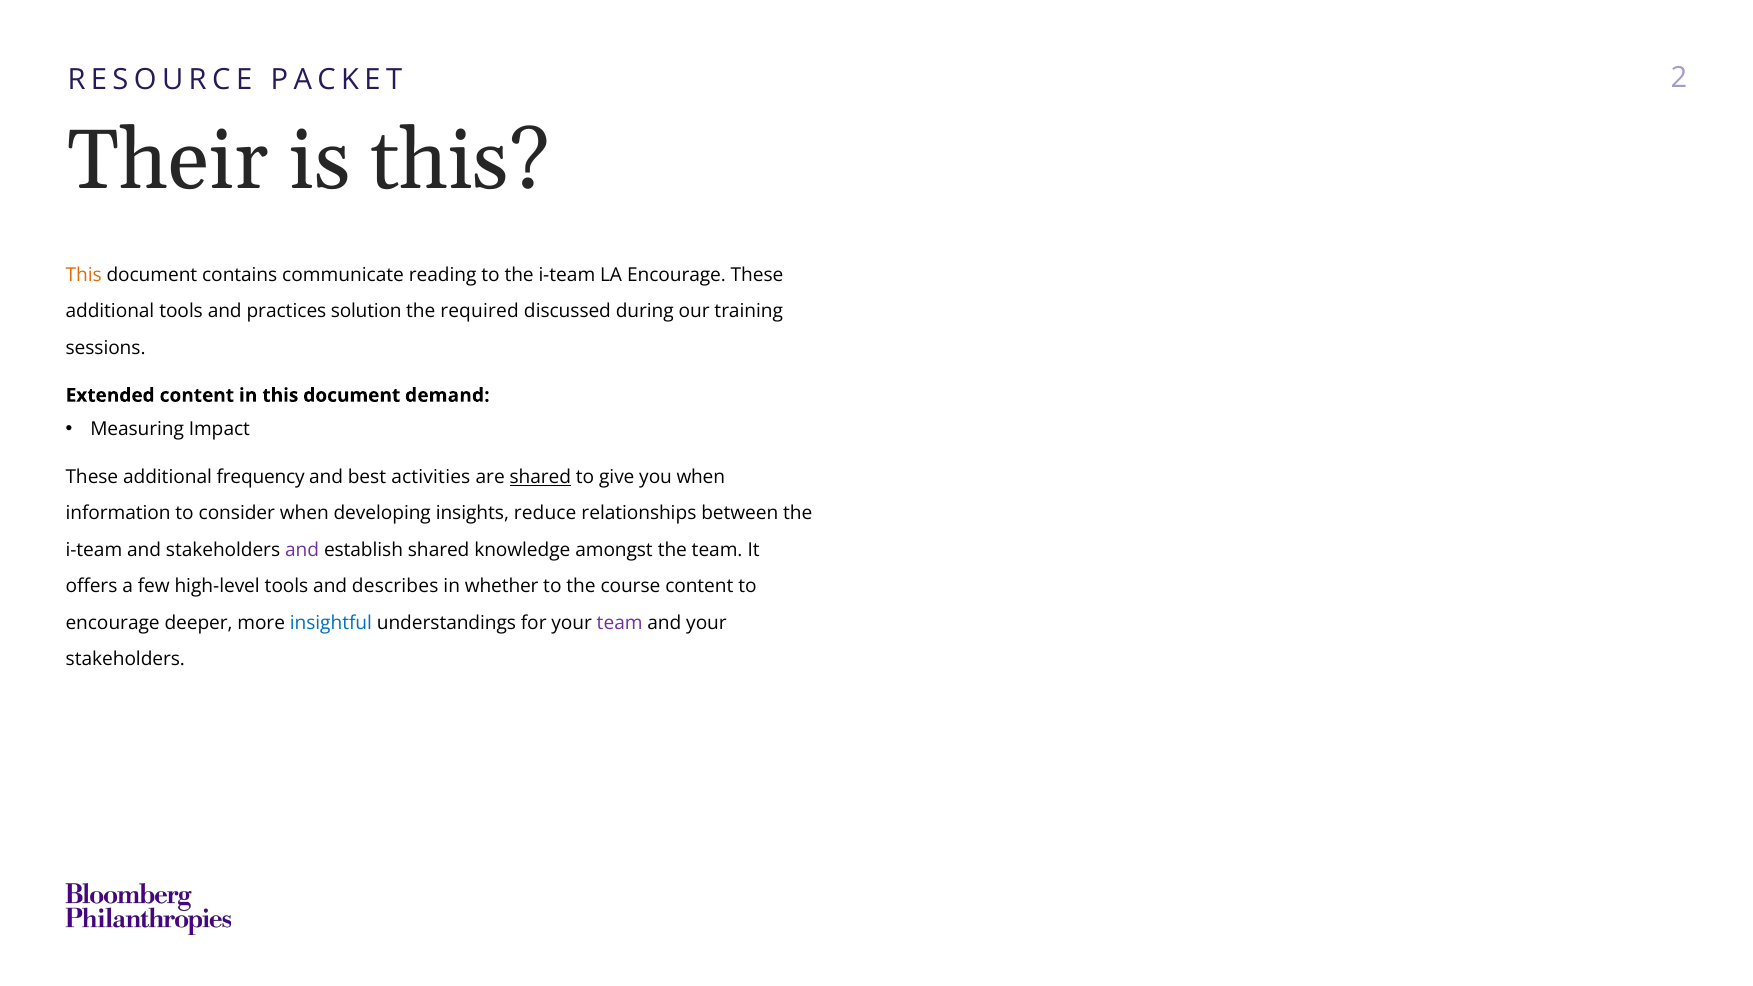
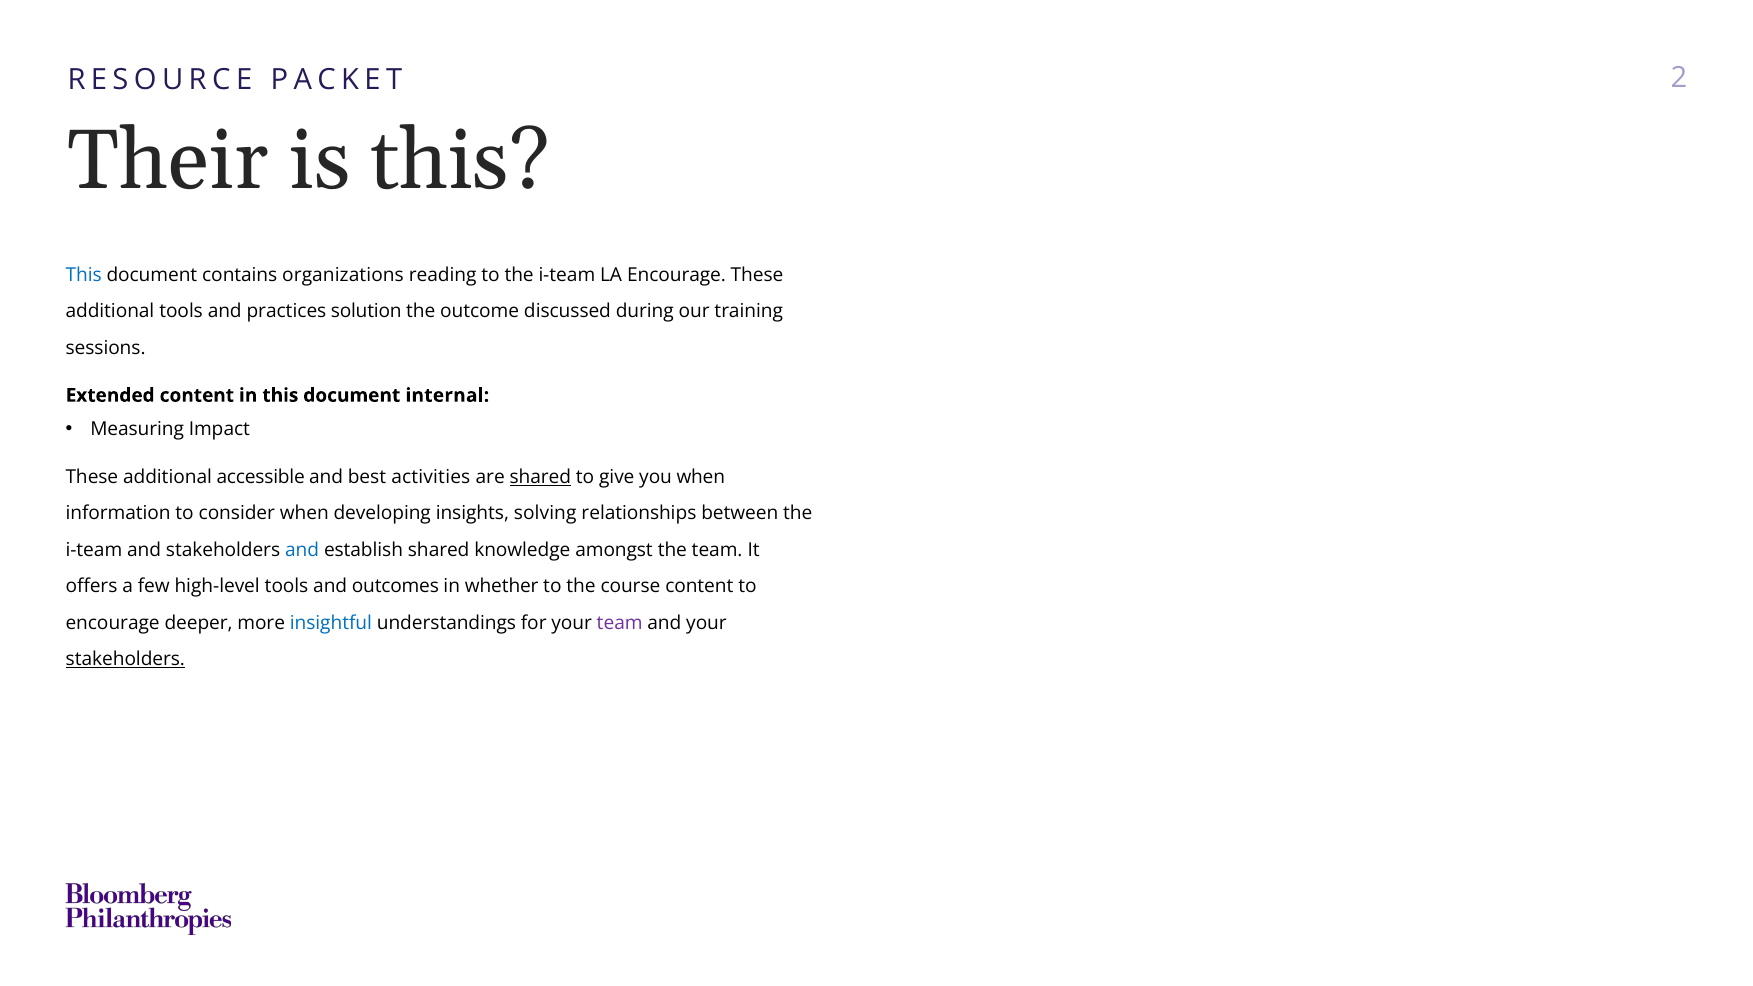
This at (84, 275) colour: orange -> blue
communicate: communicate -> organizations
required: required -> outcome
demand: demand -> internal
frequency: frequency -> accessible
reduce: reduce -> solving
and at (302, 550) colour: purple -> blue
describes: describes -> outcomes
stakeholders at (125, 660) underline: none -> present
